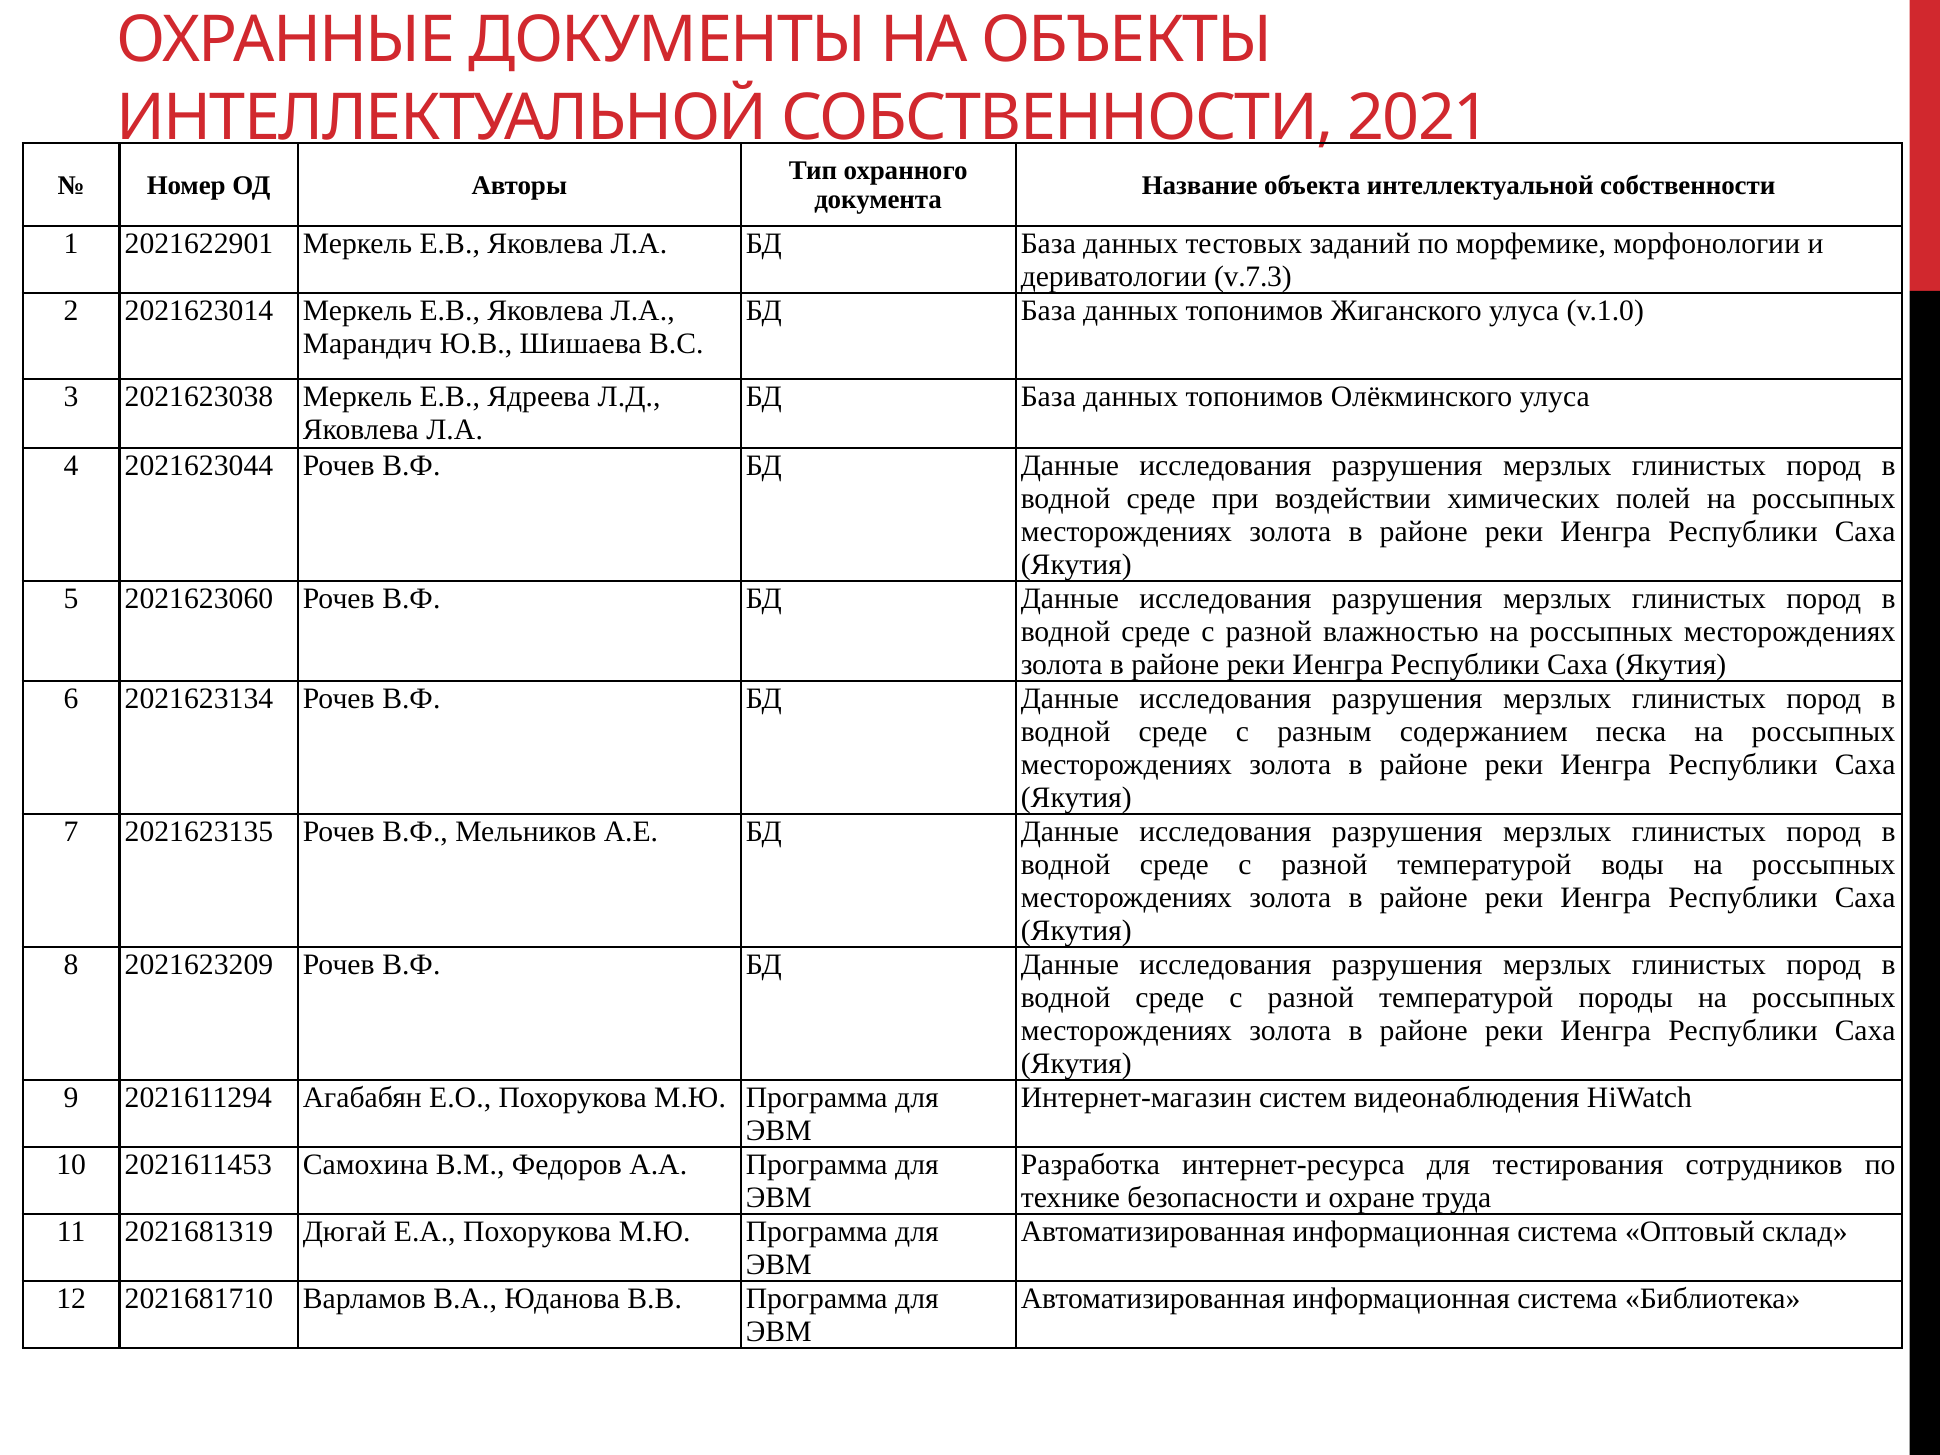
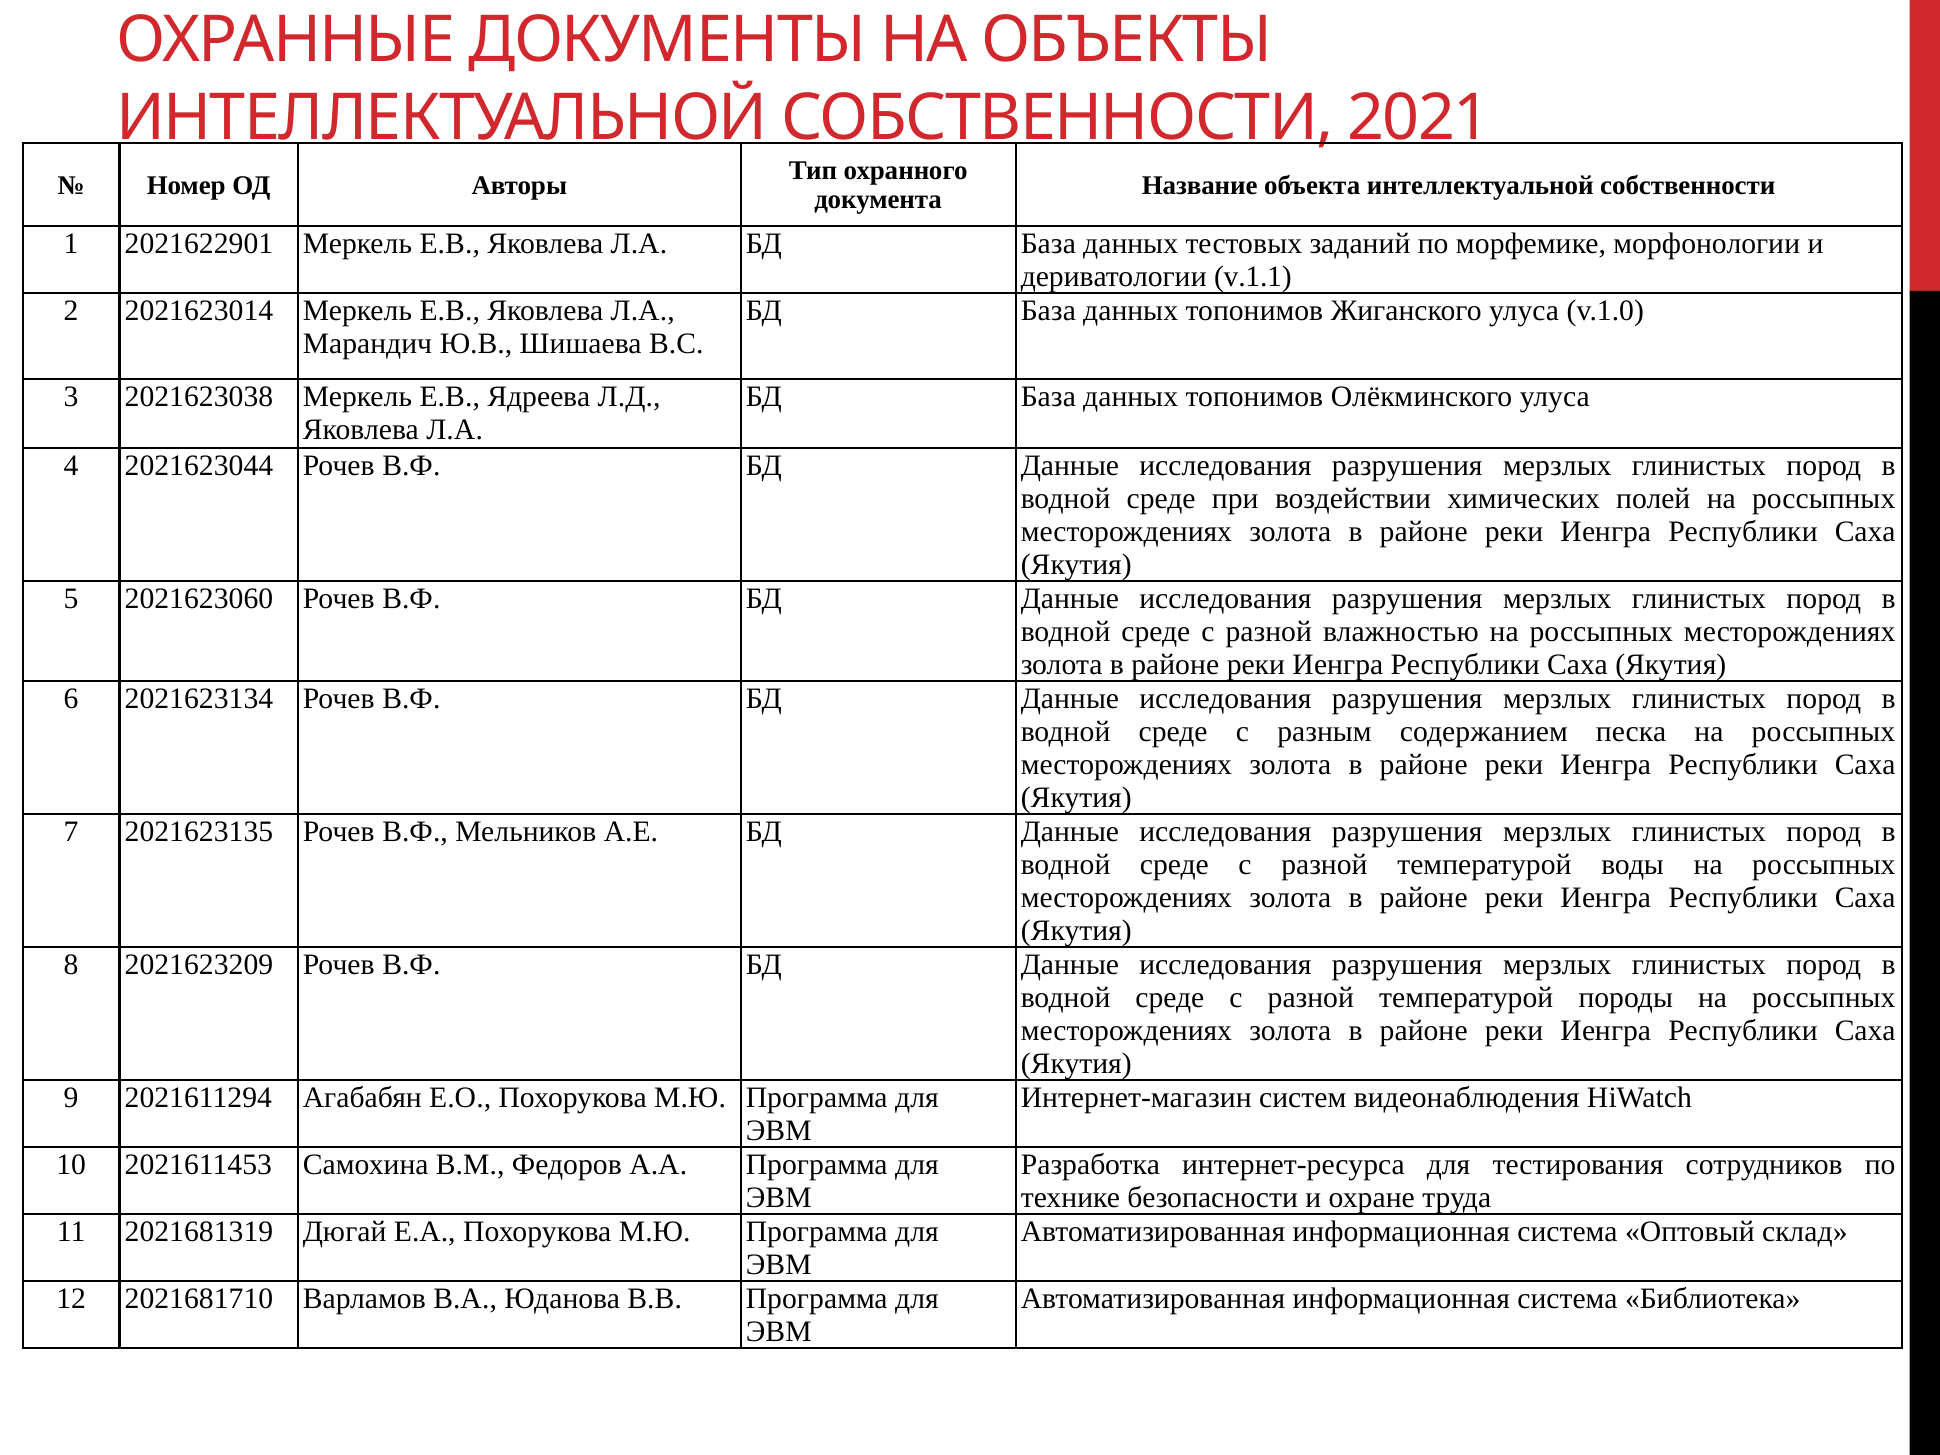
v.7.3: v.7.3 -> v.1.1
